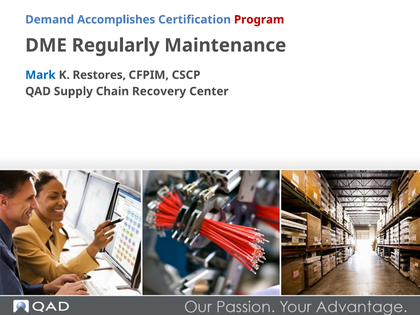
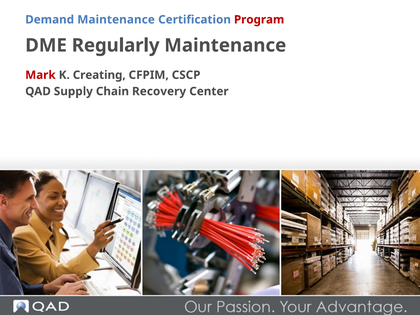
Demand Accomplishes: Accomplishes -> Maintenance
Mark colour: blue -> red
Restores: Restores -> Creating
